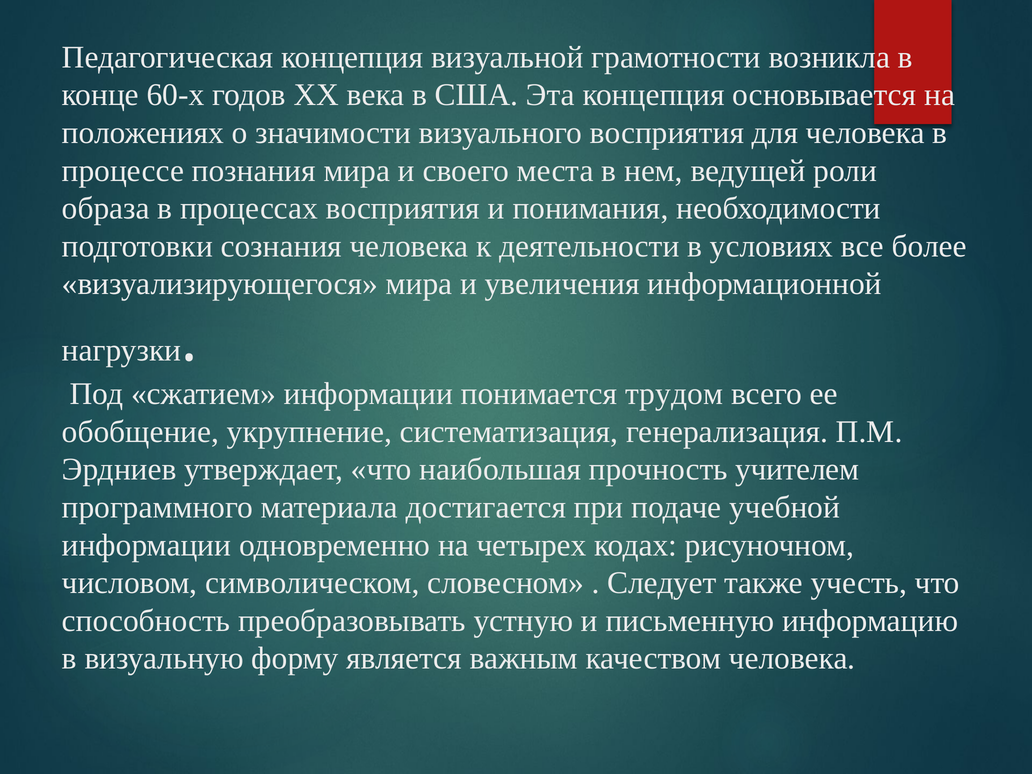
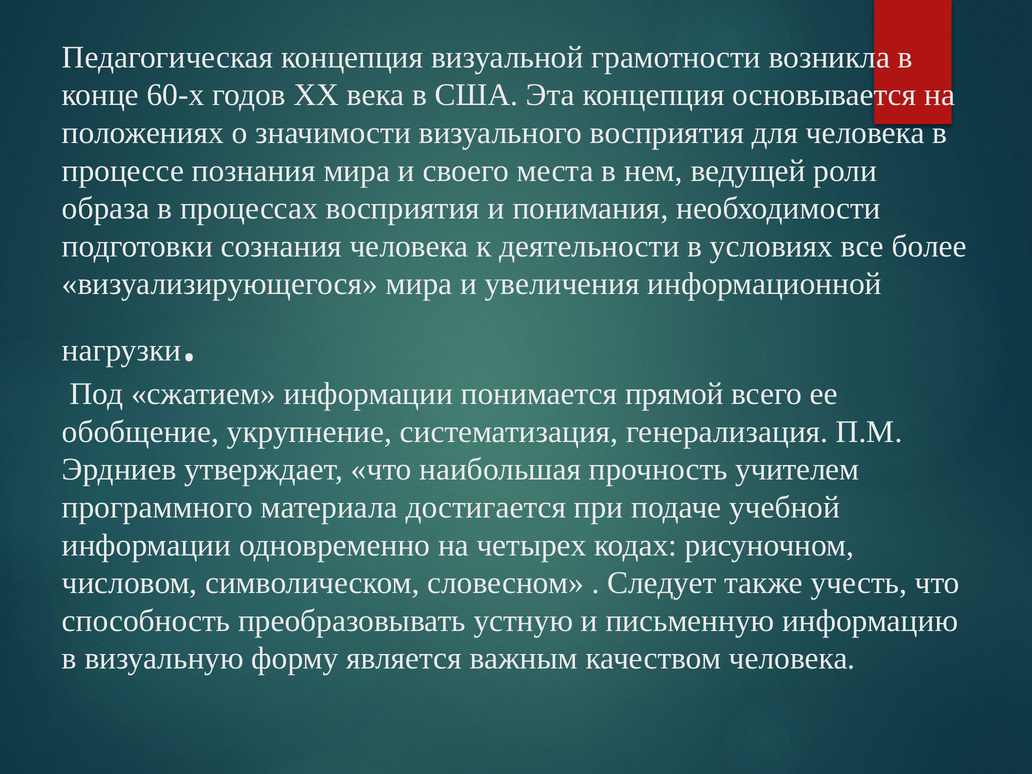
трудом: трудом -> прямой
